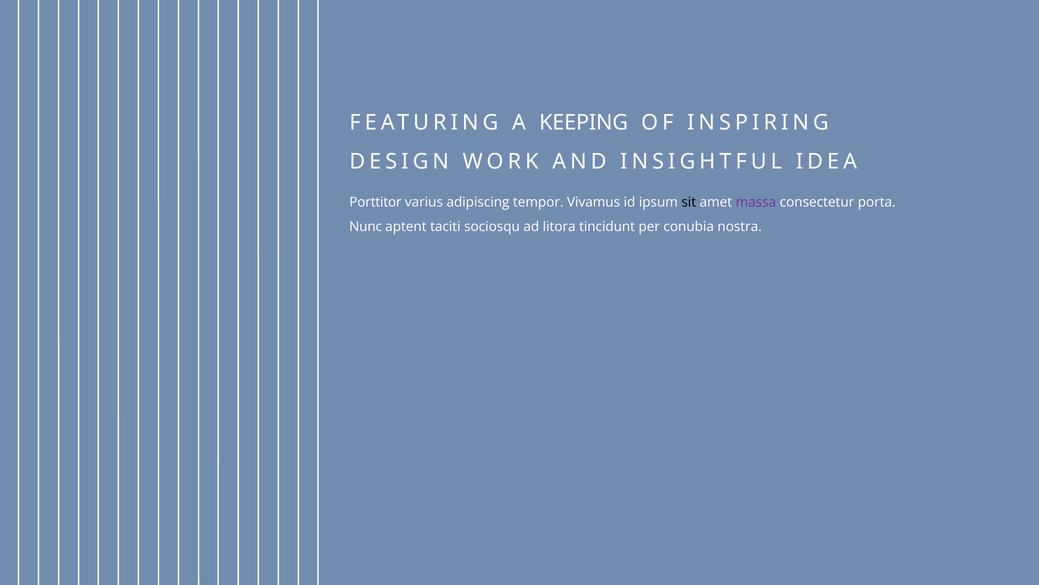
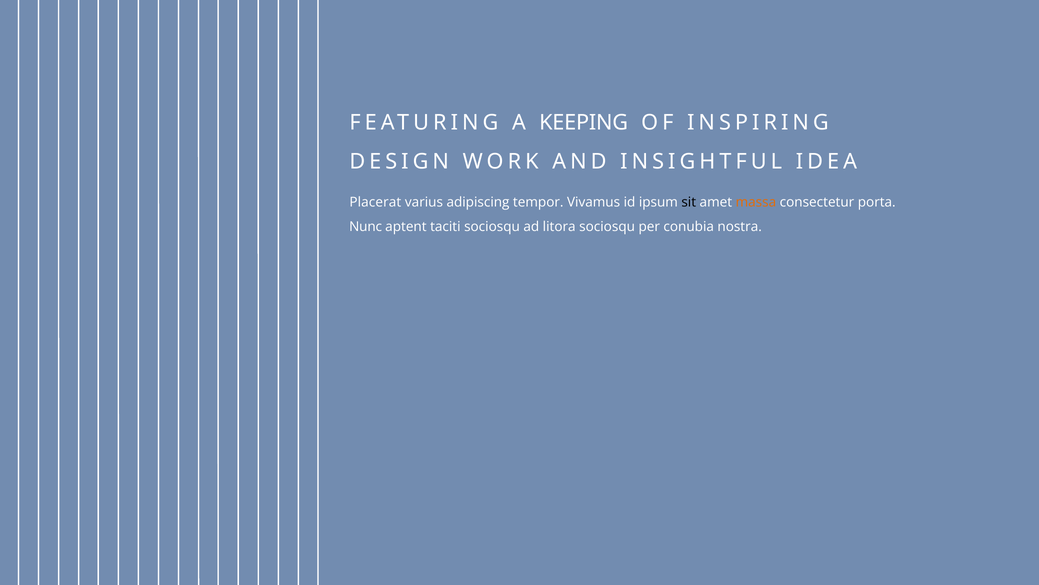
Porttitor: Porttitor -> Placerat
massa colour: purple -> orange
litora tincidunt: tincidunt -> sociosqu
